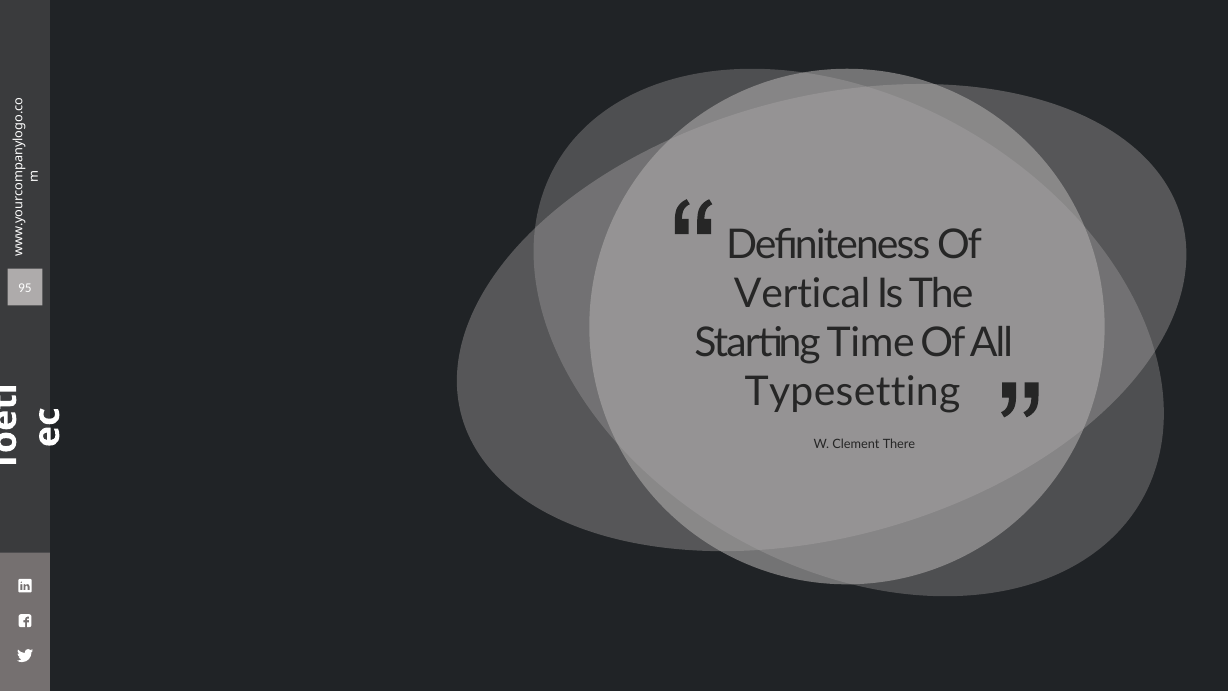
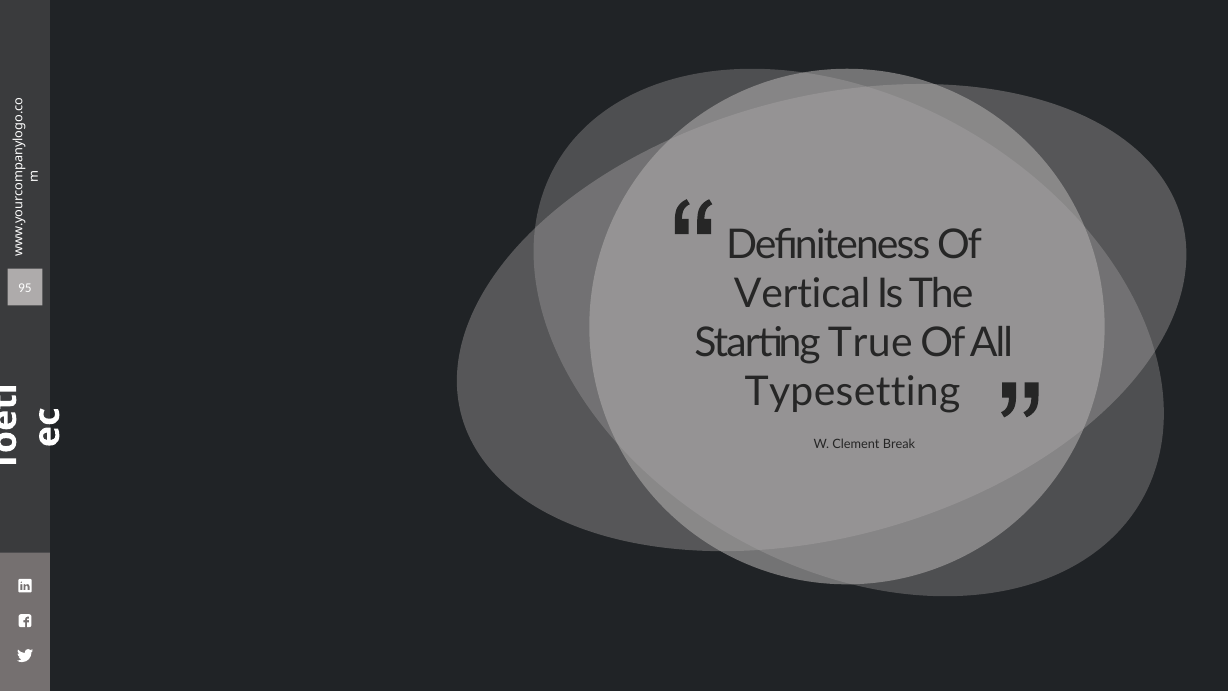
Time: Time -> True
There: There -> Break
